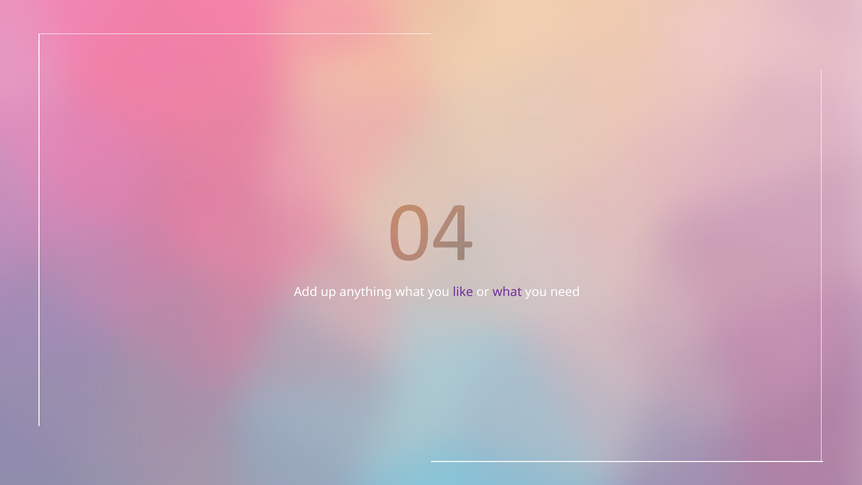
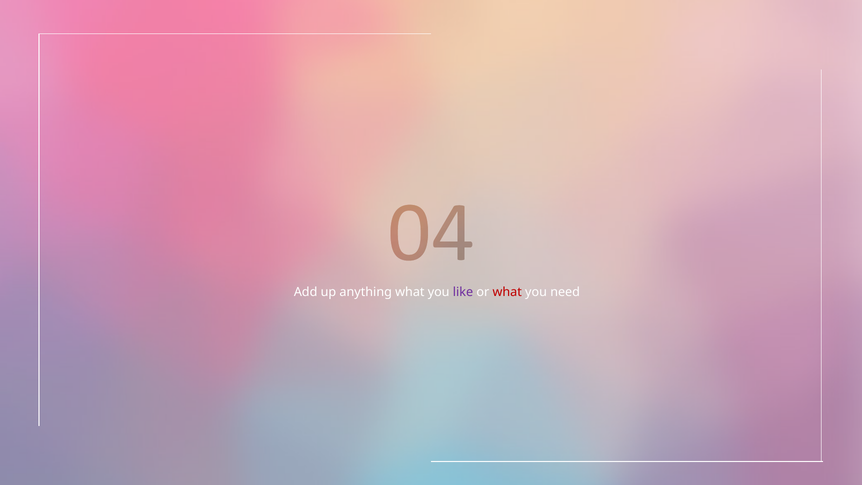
what at (507, 292) colour: purple -> red
